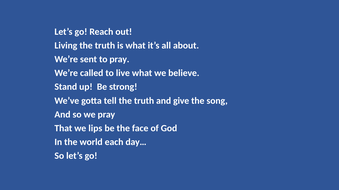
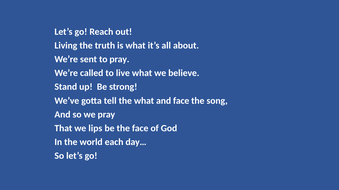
tell the truth: truth -> what
and give: give -> face
